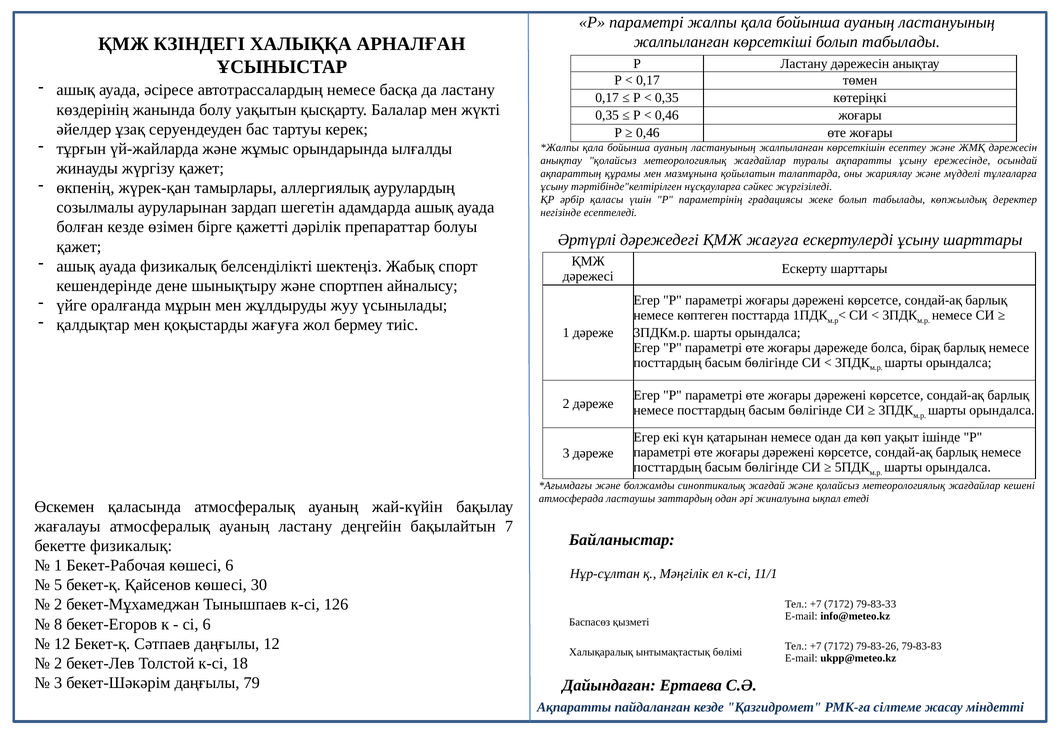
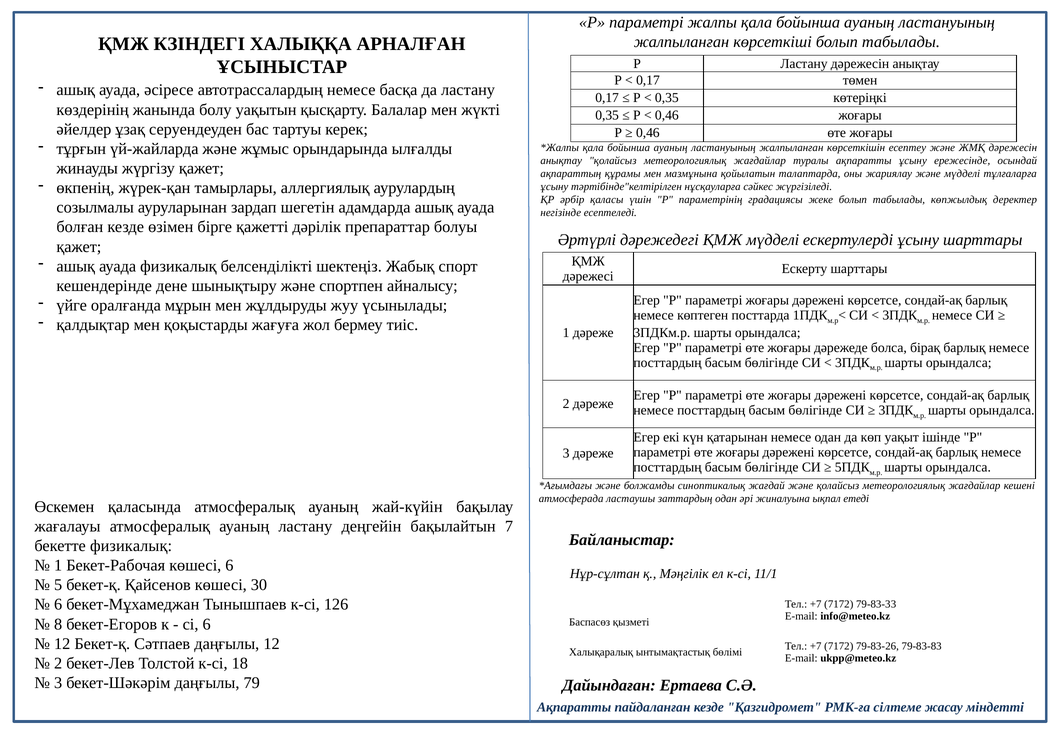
ҚМЖ жағуға: жағуға -> мүдделі
2 at (58, 604): 2 -> 6
